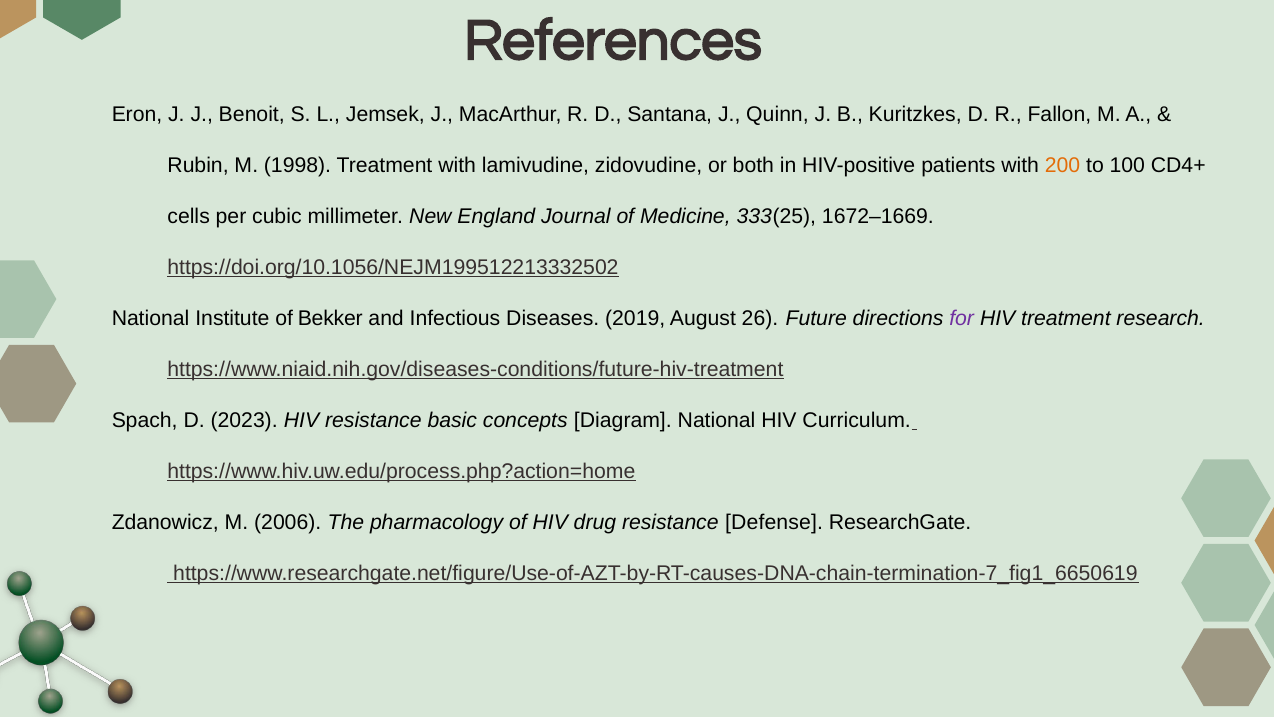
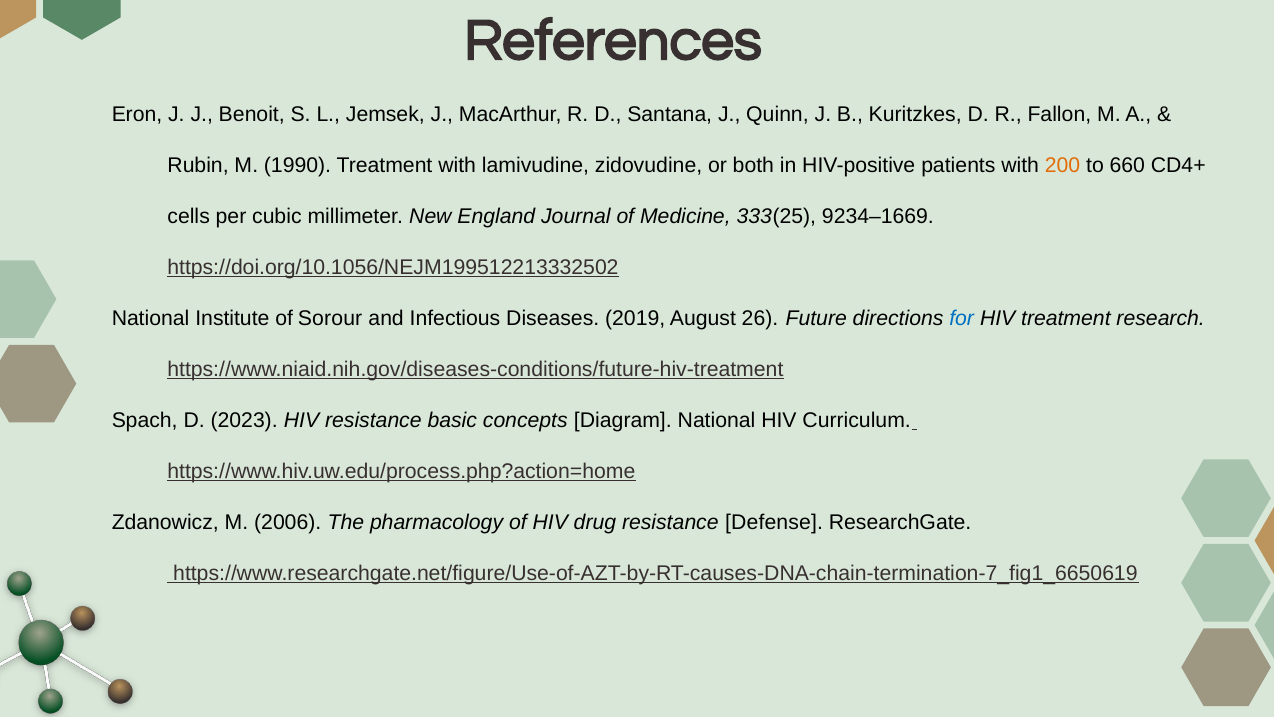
1998: 1998 -> 1990
100: 100 -> 660
1672–1669: 1672–1669 -> 9234–1669
Bekker: Bekker -> Sorour
for colour: purple -> blue
